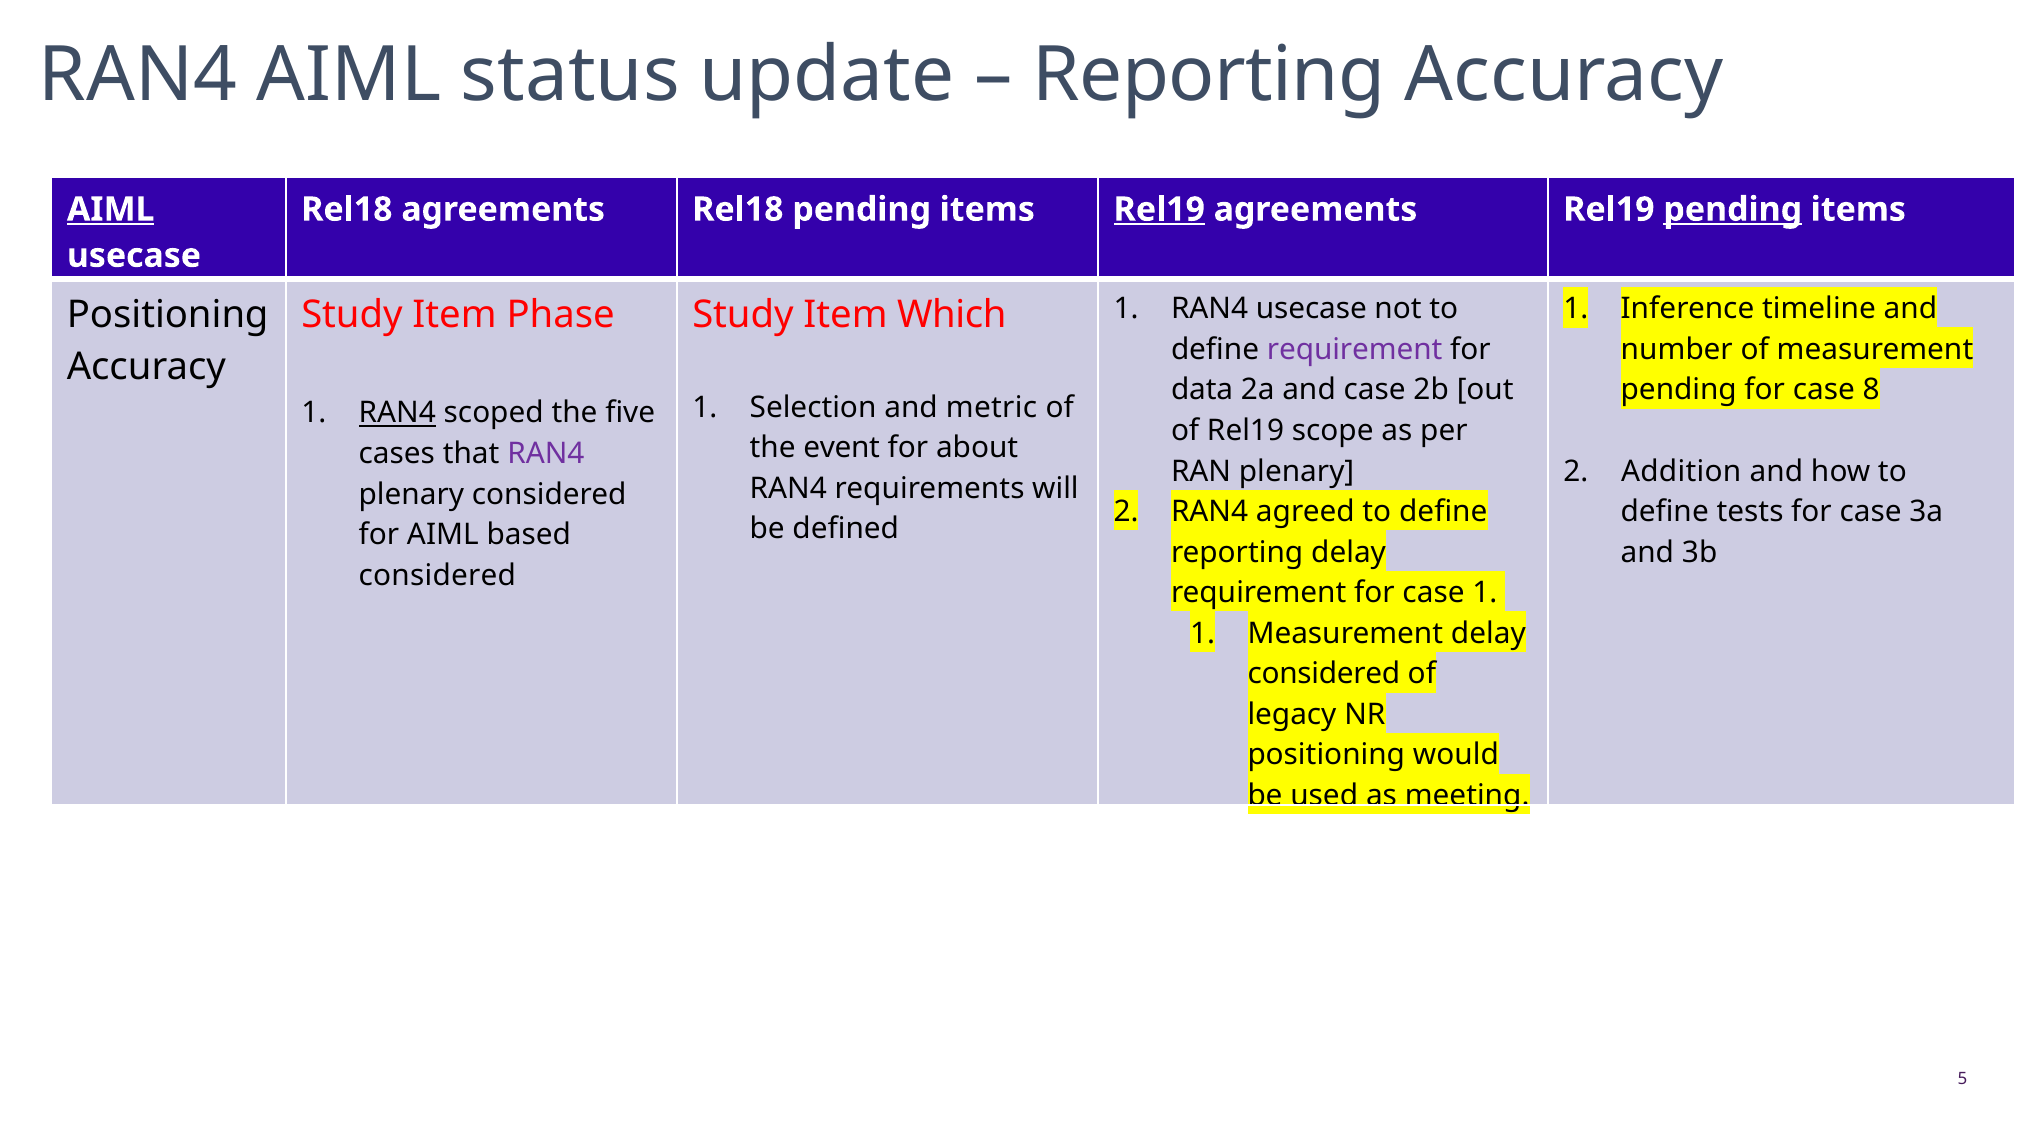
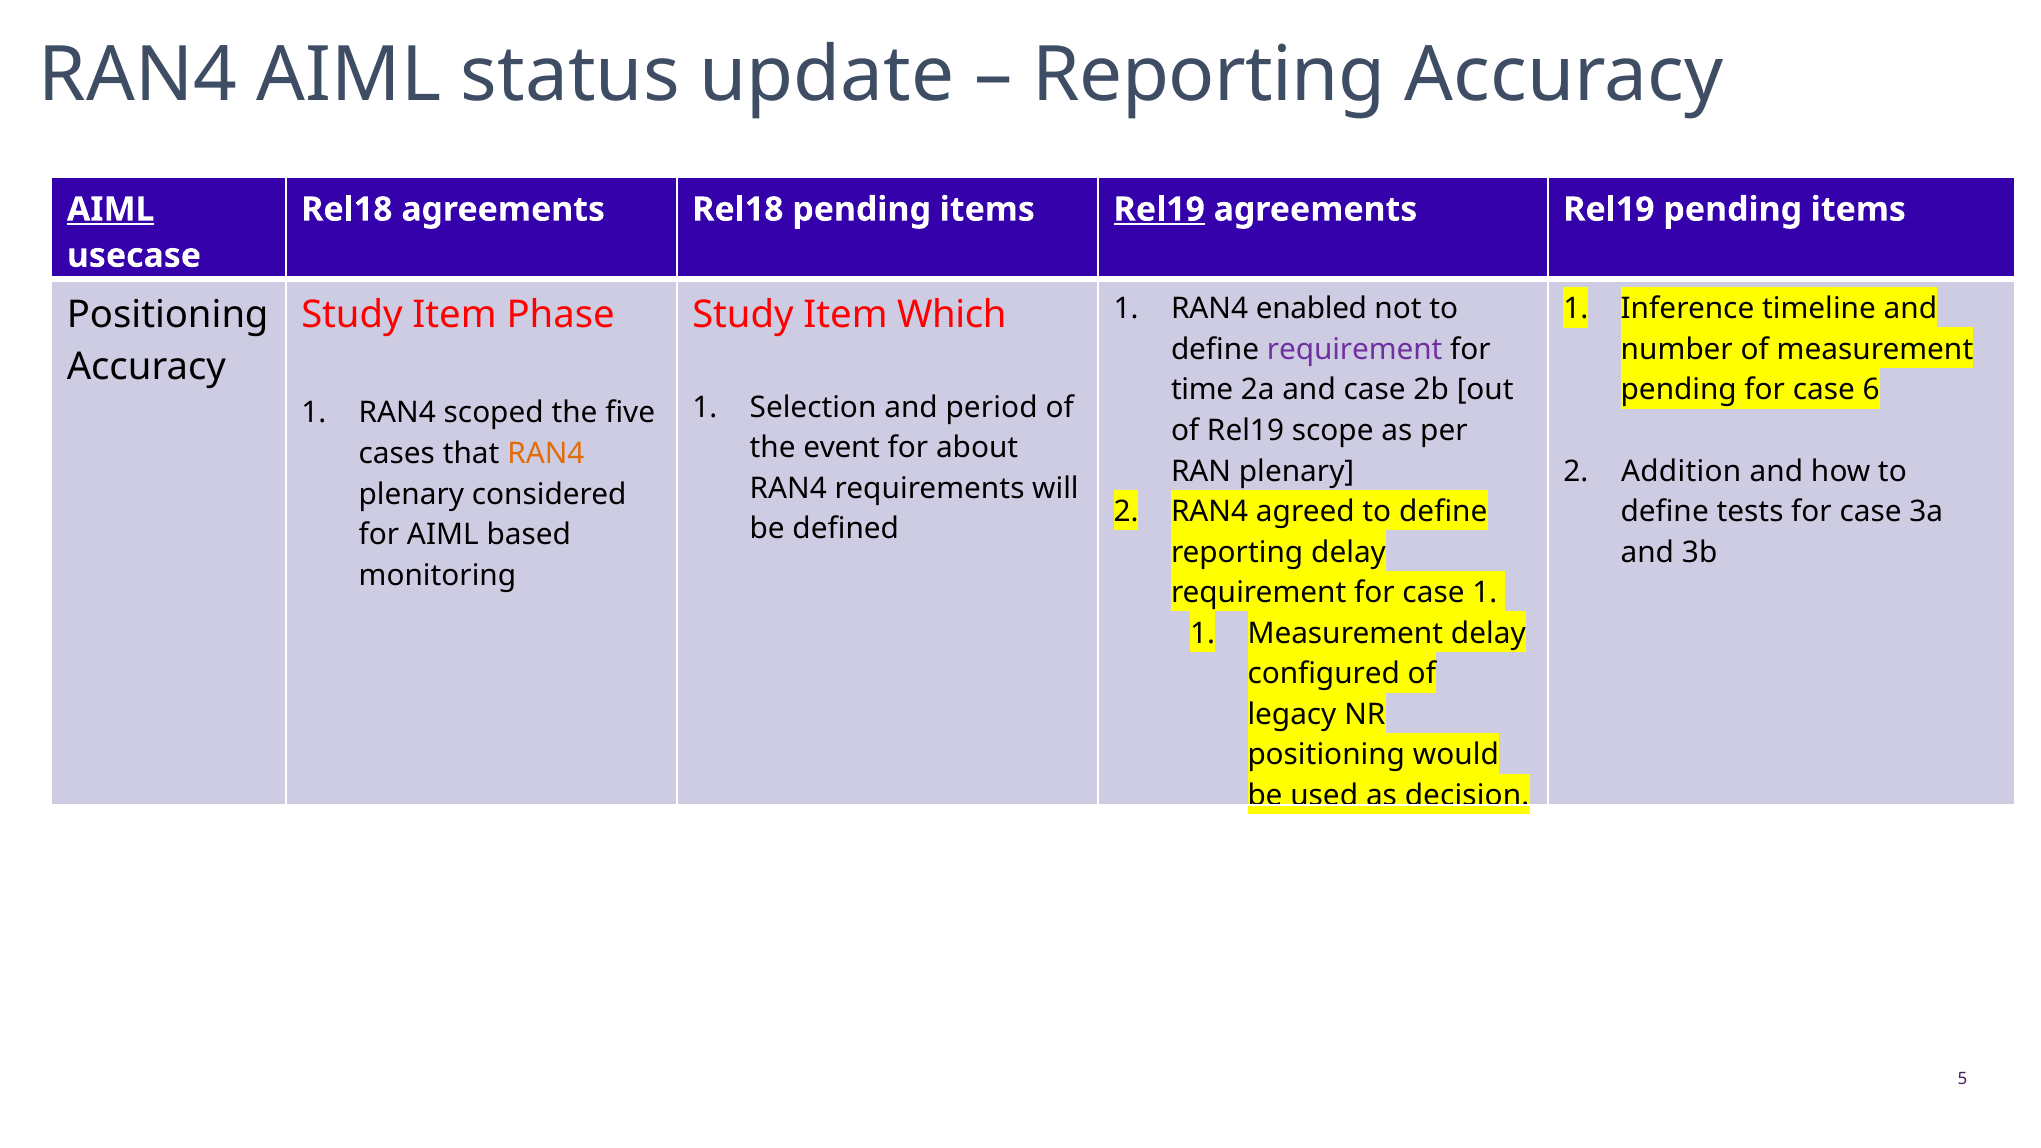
pending at (1733, 209) underline: present -> none
RAN4 usecase: usecase -> enabled
data: data -> time
8: 8 -> 6
metric: metric -> period
RAN4 at (397, 413) underline: present -> none
RAN4 at (546, 454) colour: purple -> orange
considered at (437, 575): considered -> monitoring
considered at (1324, 674): considered -> configured
meeting: meeting -> decision
